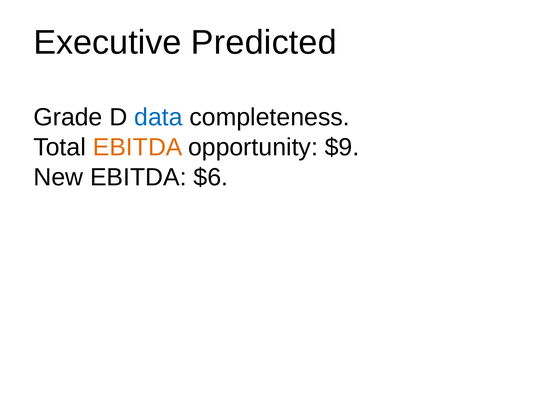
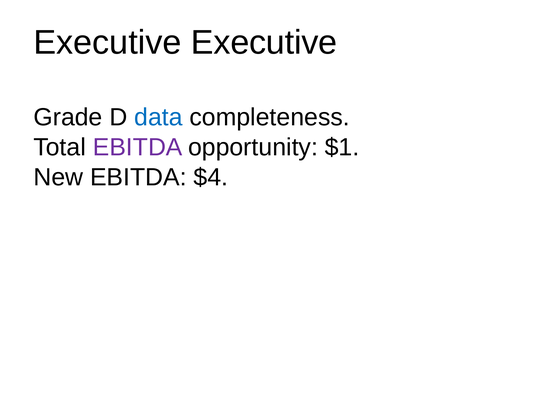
Executive Predicted: Predicted -> Executive
EBITDA at (138, 147) colour: orange -> purple
$9: $9 -> $1
$6: $6 -> $4
